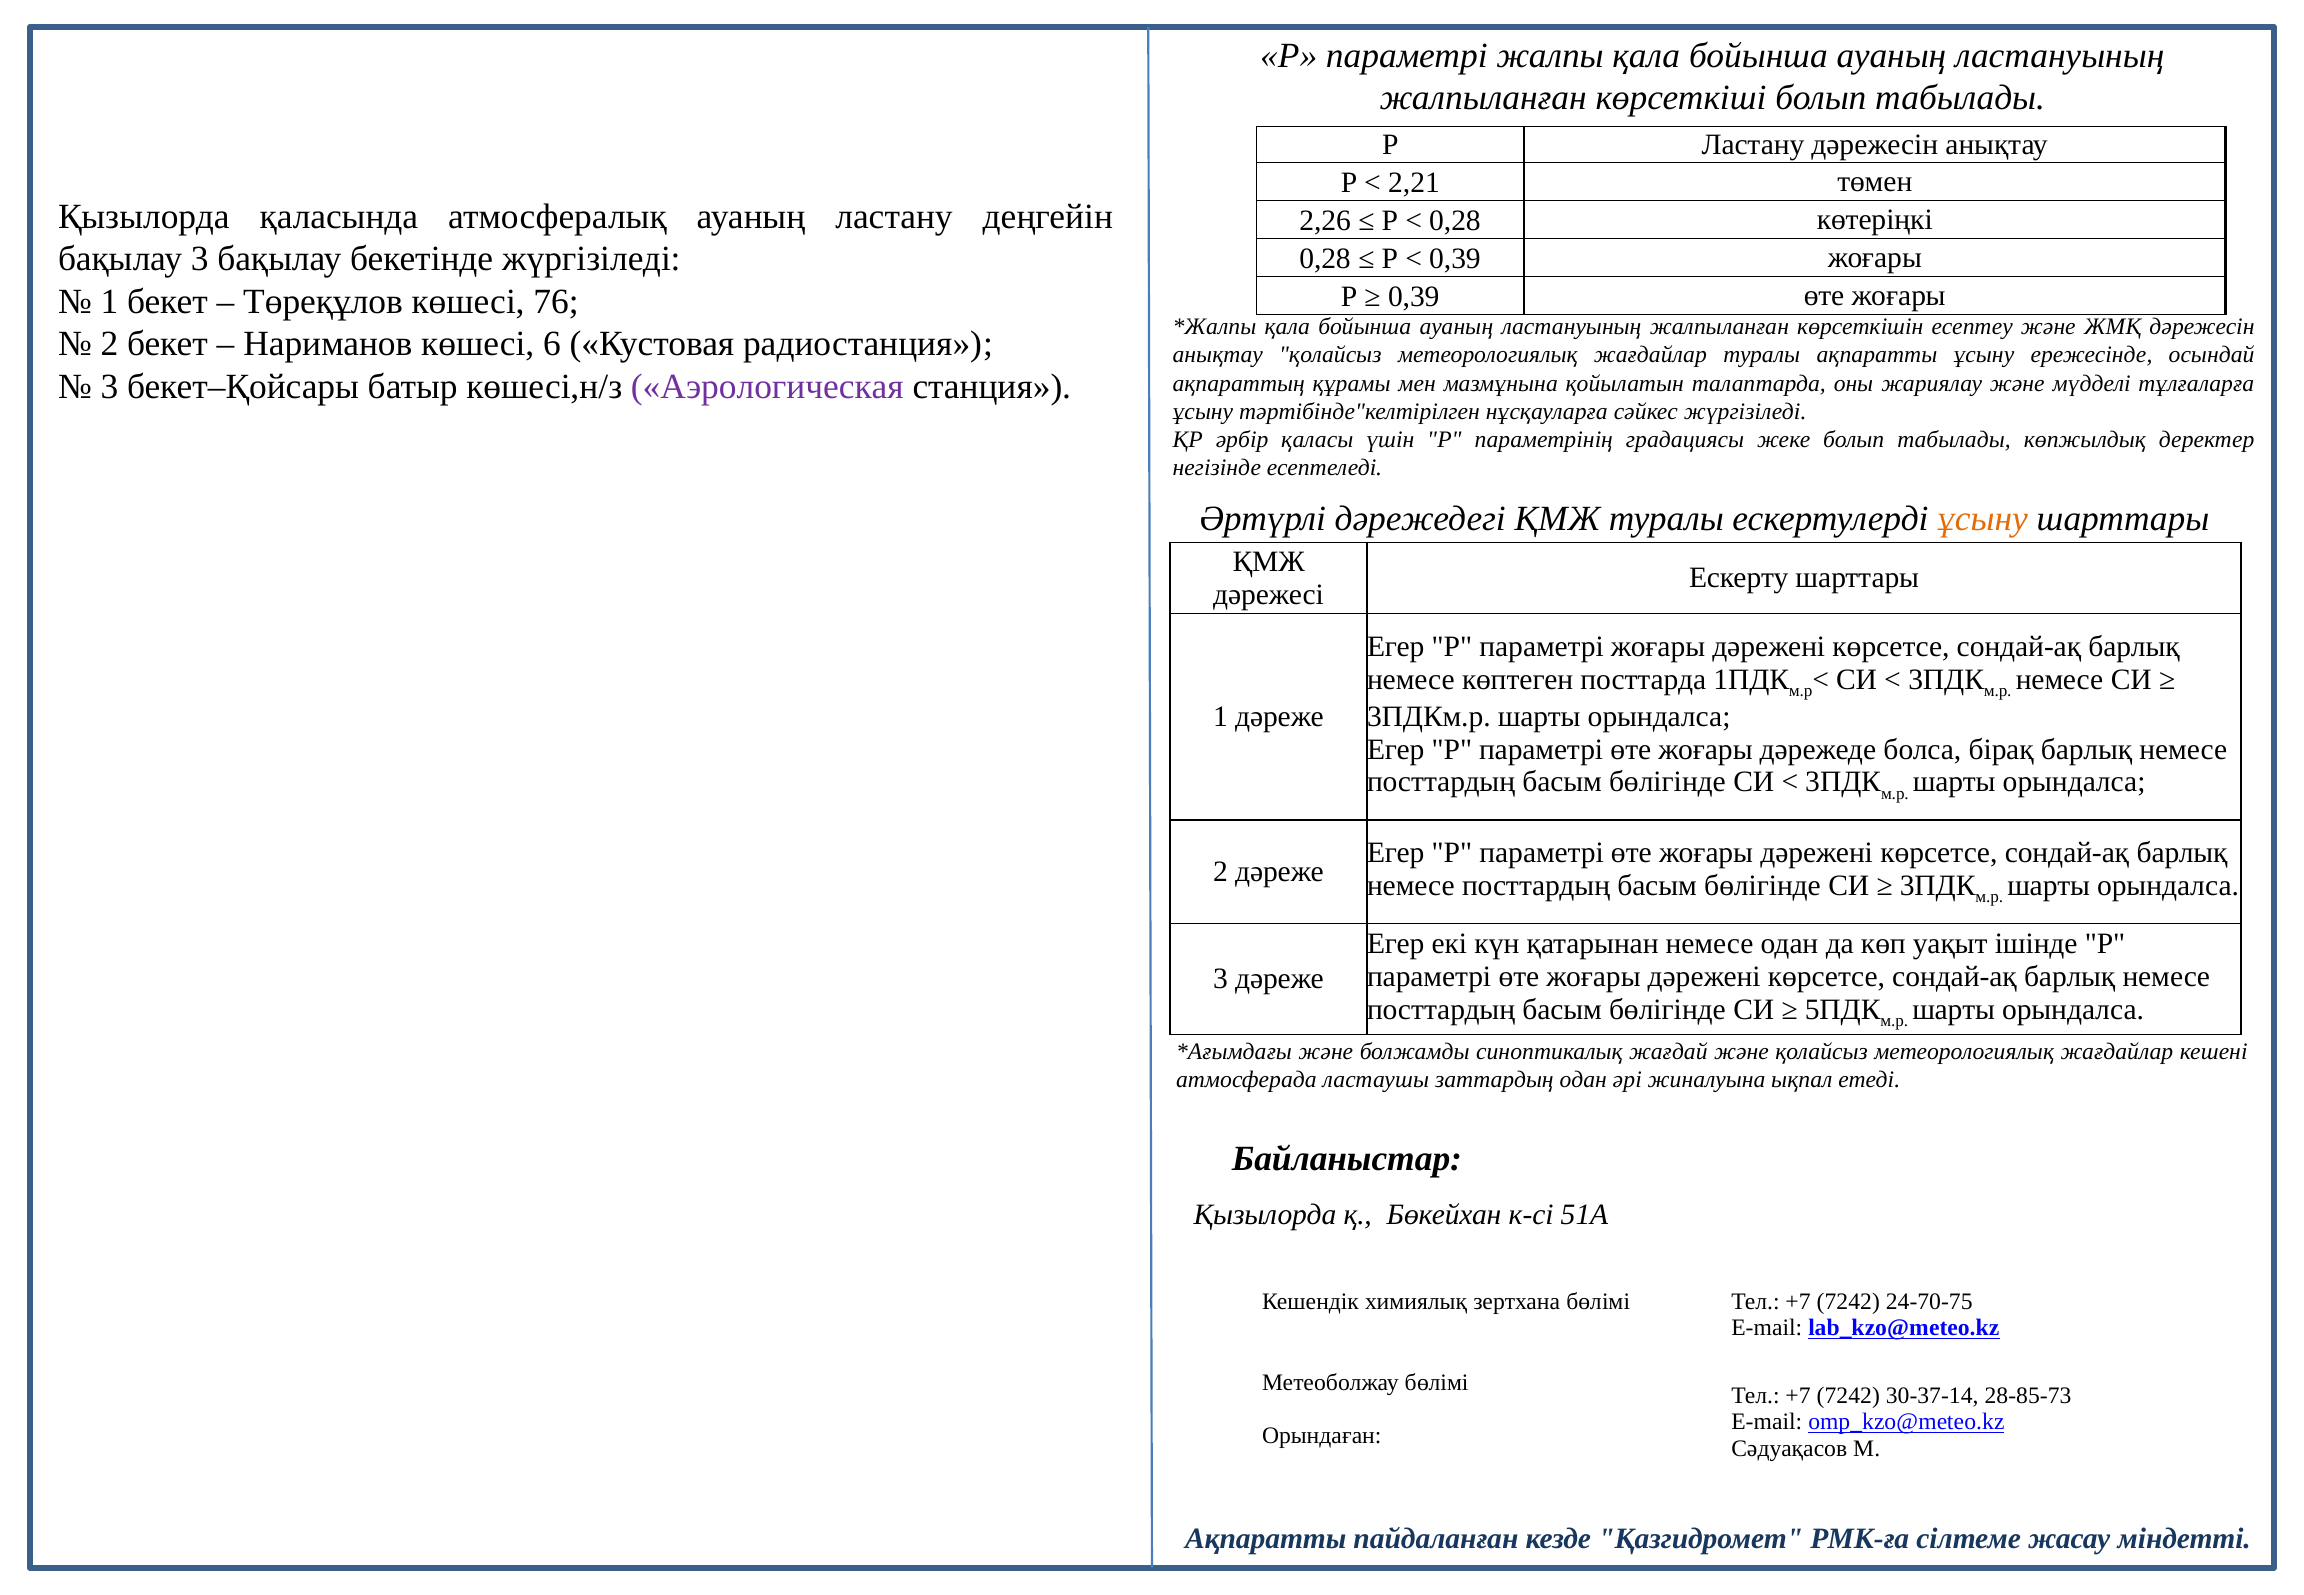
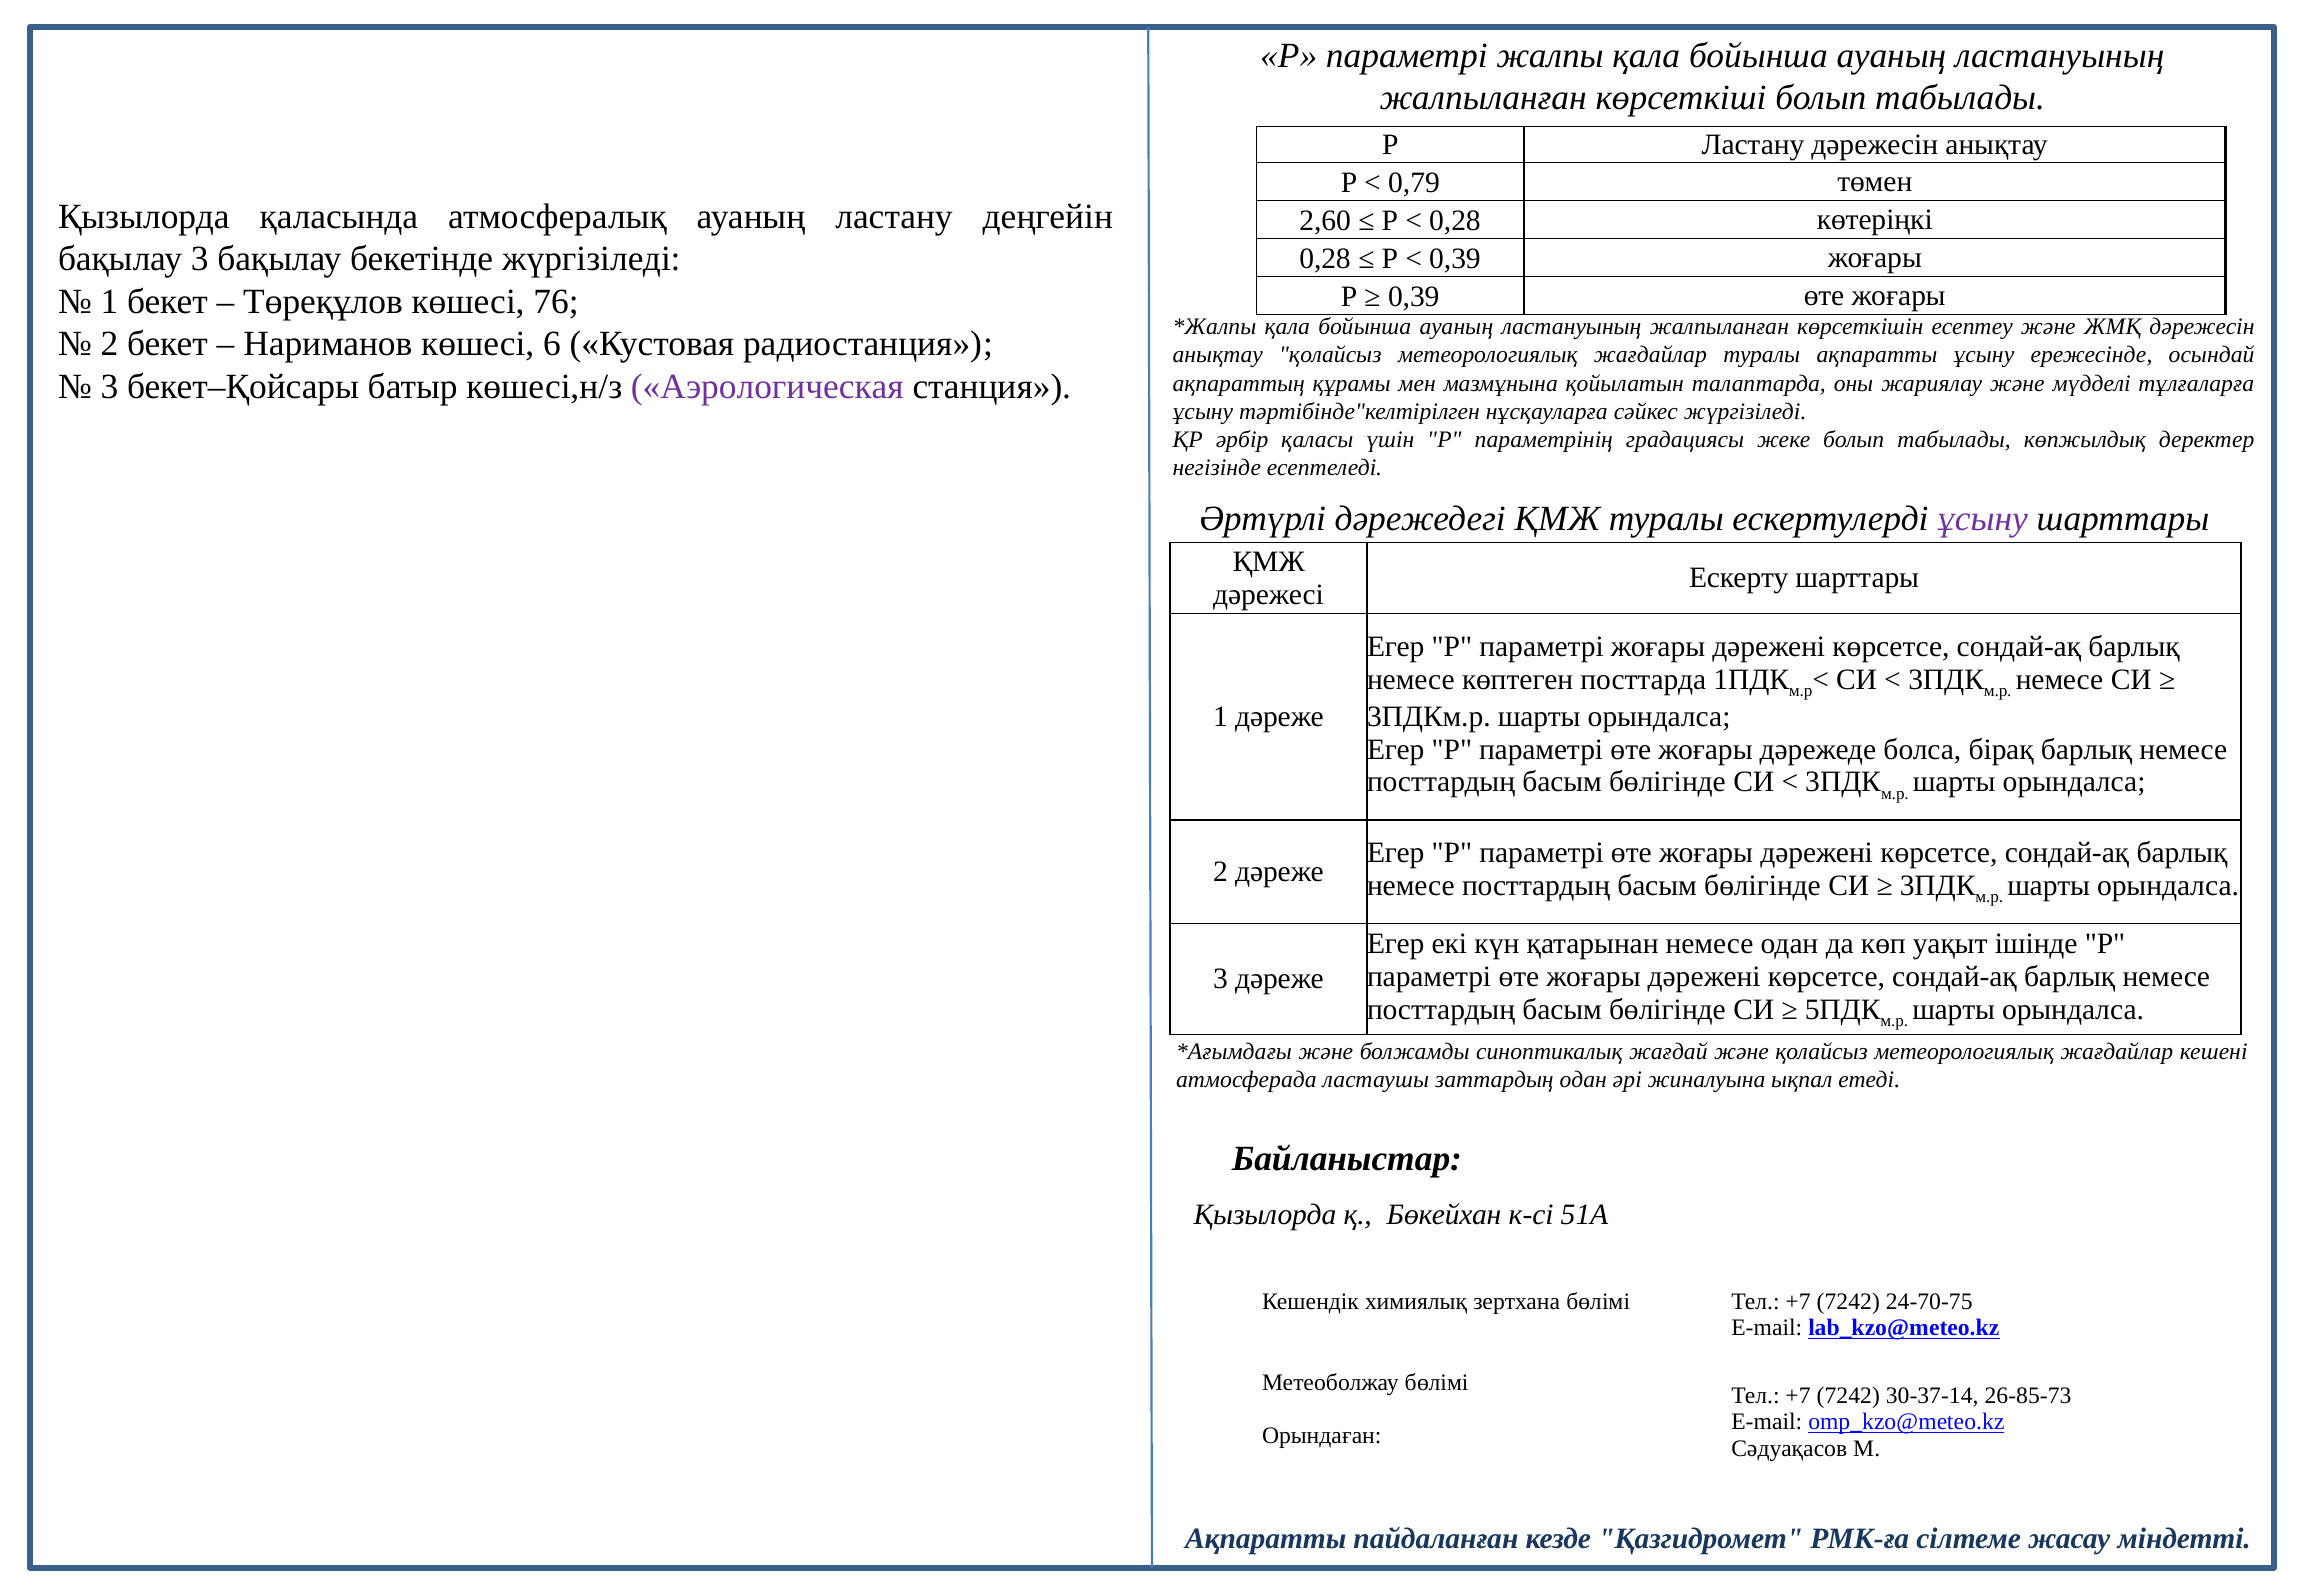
2,21: 2,21 -> 0,79
2,26: 2,26 -> 2,60
ұсыну at (1983, 518) colour: orange -> purple
28-85-73: 28-85-73 -> 26-85-73
